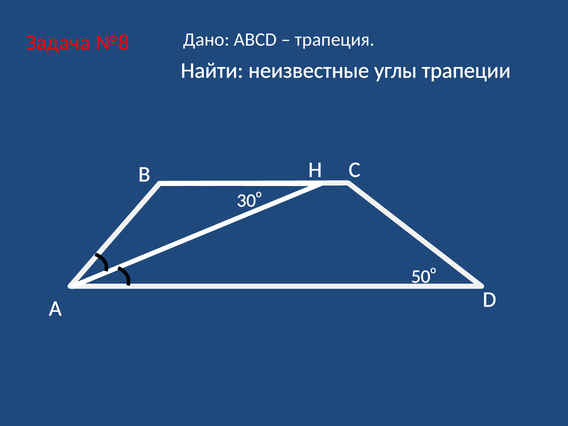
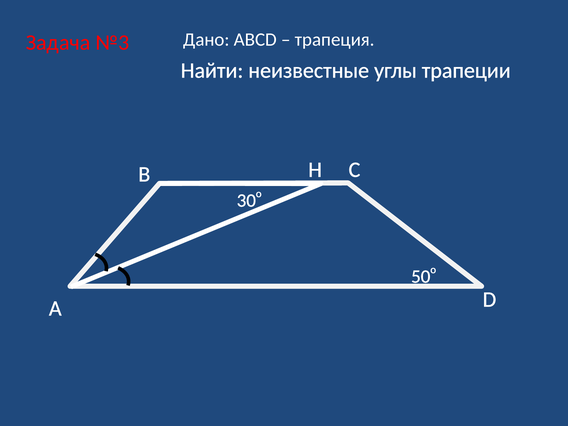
№8: №8 -> №3
